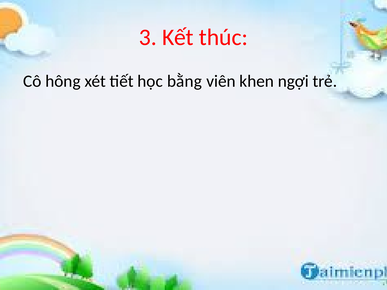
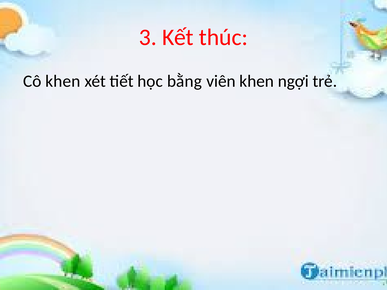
Cô hông: hông -> khen
